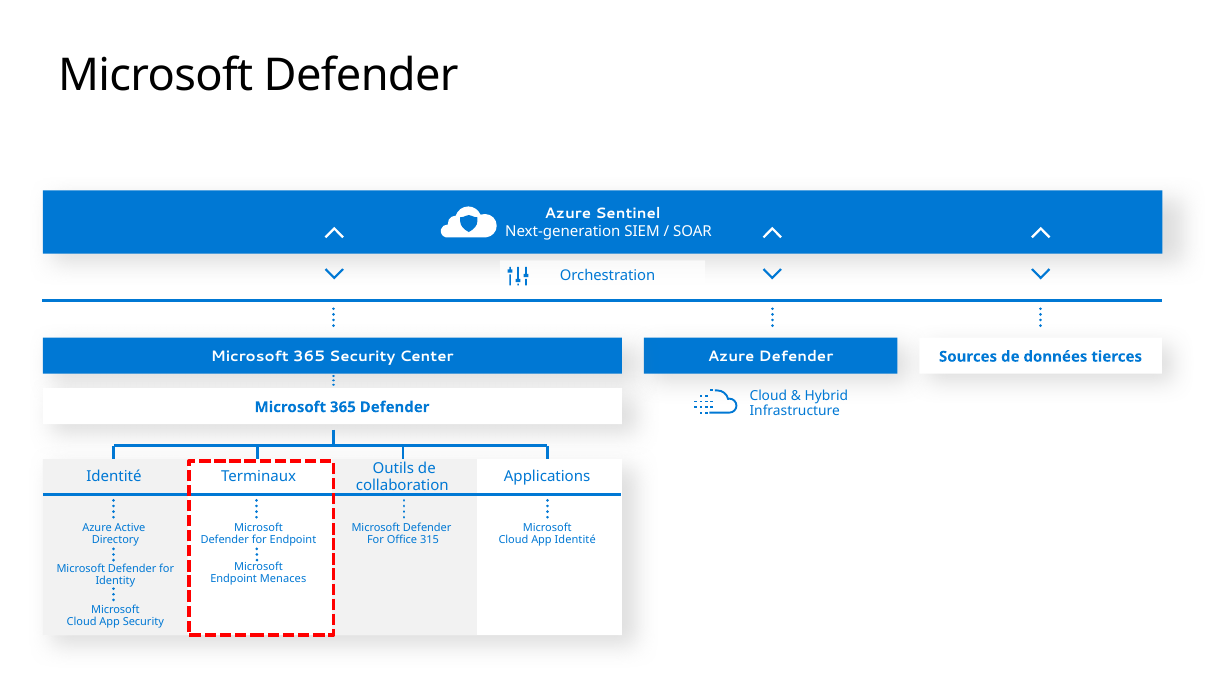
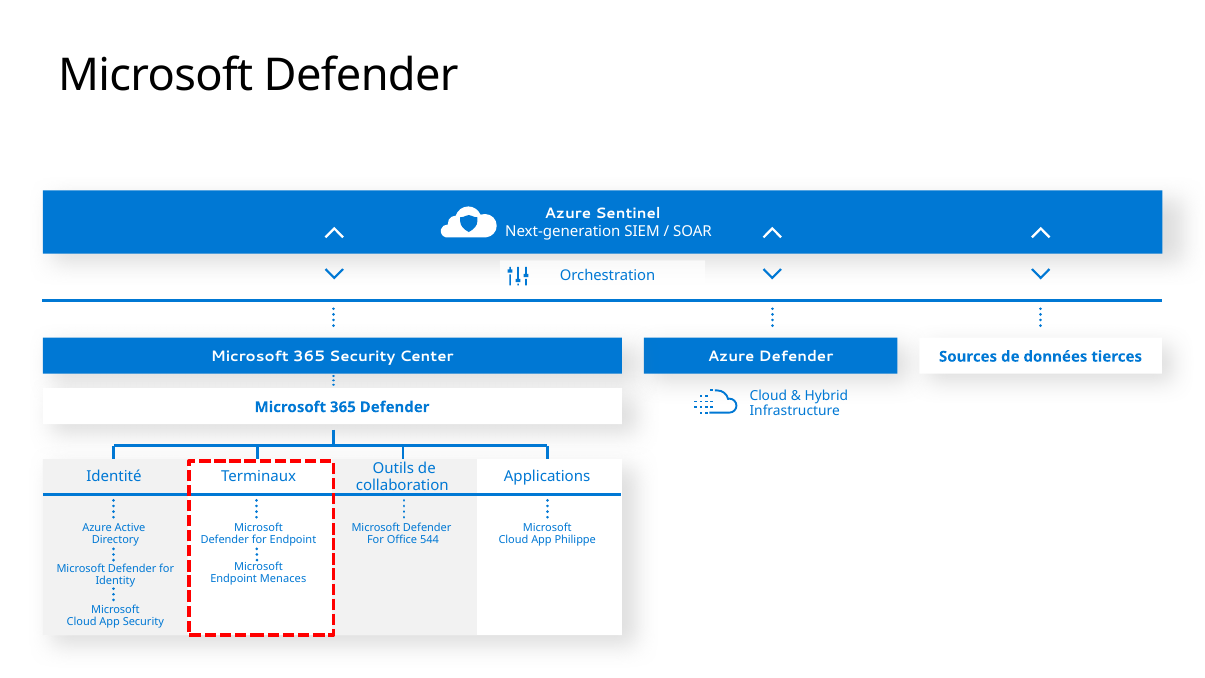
315: 315 -> 544
App Identité: Identité -> Philippe
